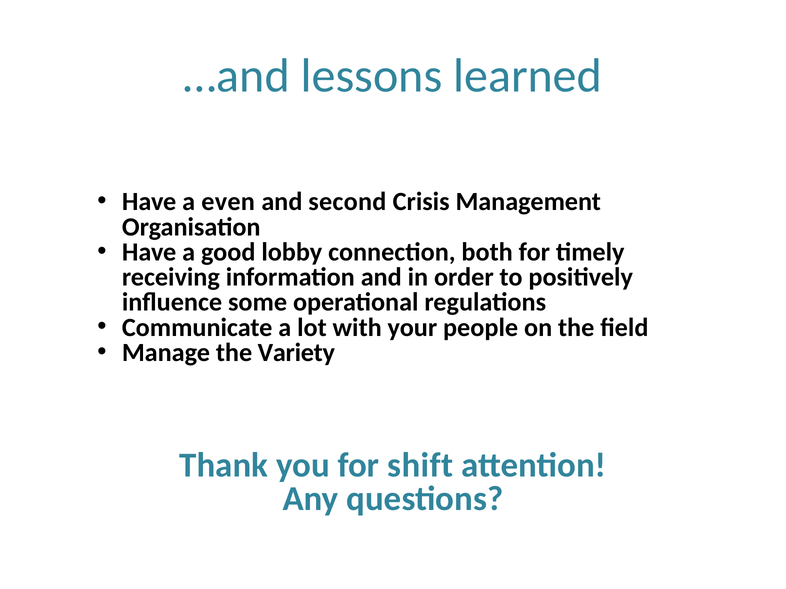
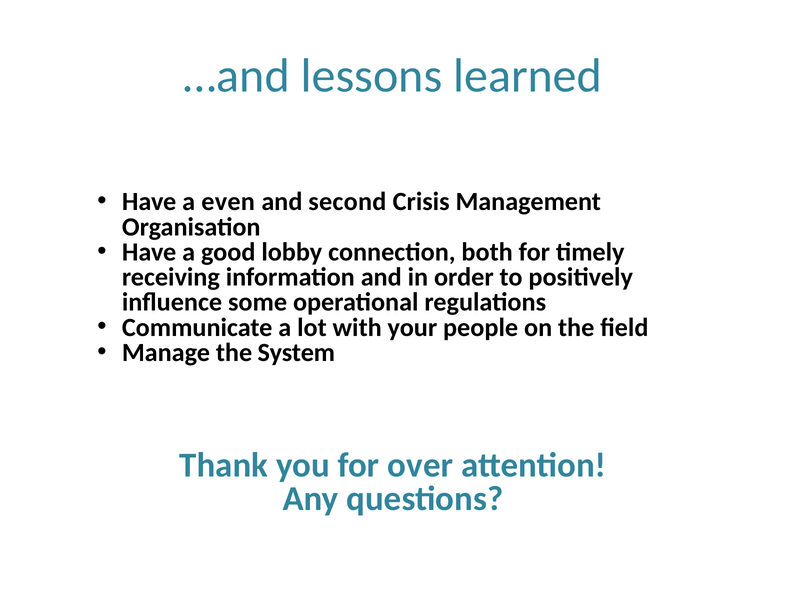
Variety: Variety -> System
shift: shift -> over
